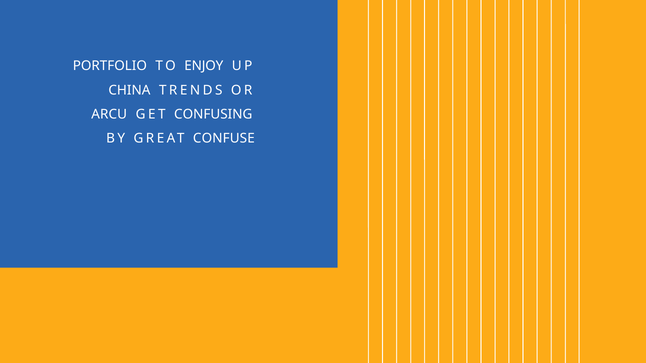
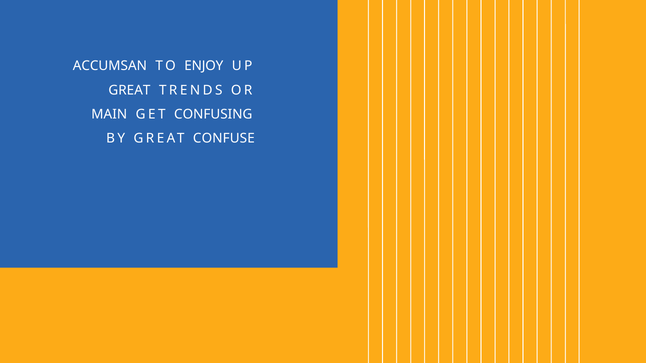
PORTFOLIO: PORTFOLIO -> ACCUMSAN
CHINA at (129, 90): CHINA -> GREAT
ARCU: ARCU -> MAIN
